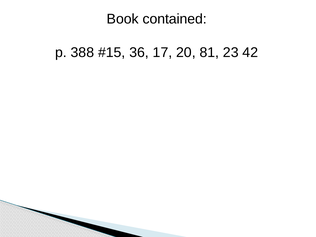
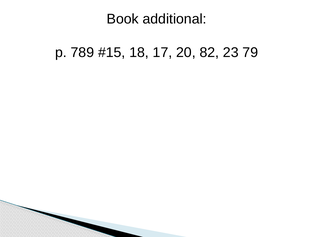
contained: contained -> additional
388: 388 -> 789
36: 36 -> 18
81: 81 -> 82
42: 42 -> 79
